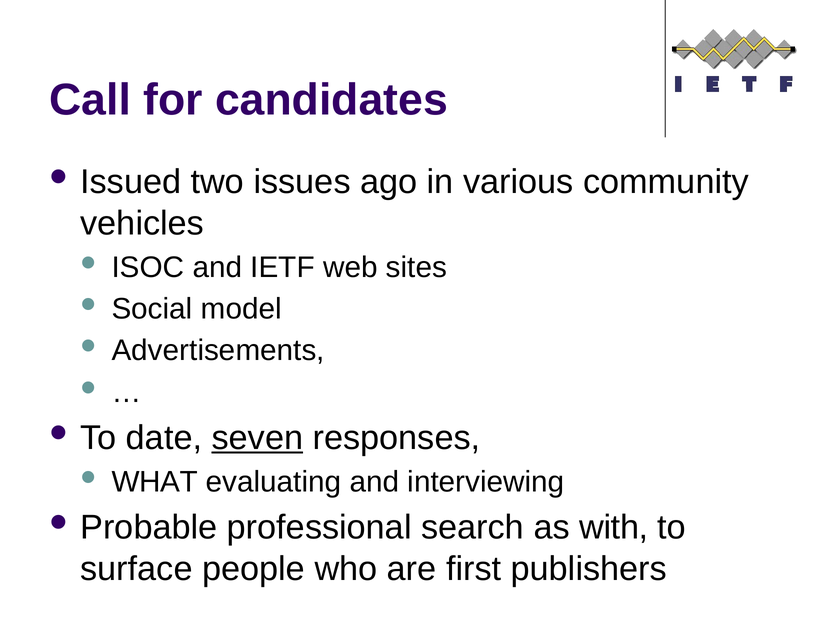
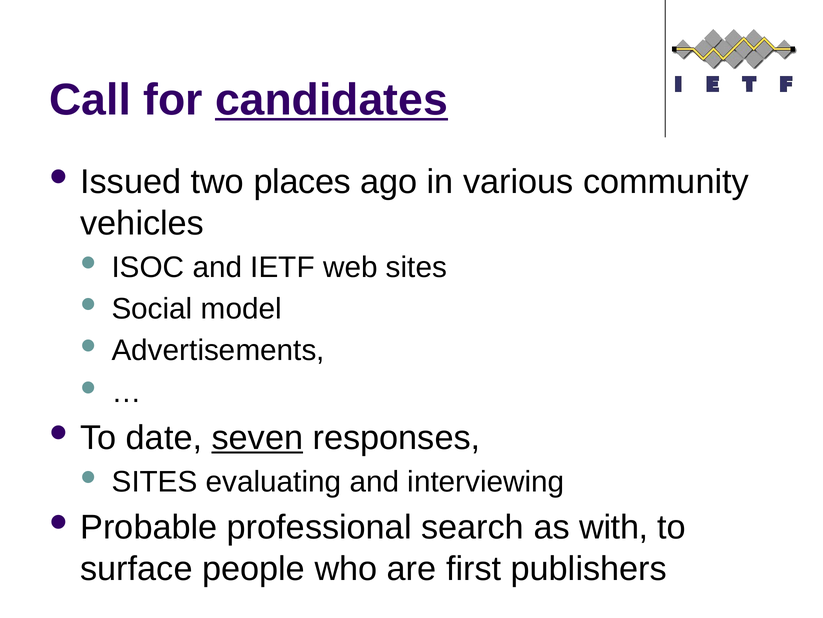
candidates underline: none -> present
issues: issues -> places
WHAT at (155, 481): WHAT -> SITES
